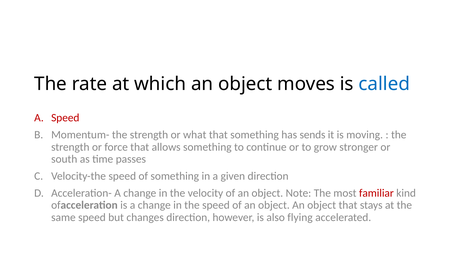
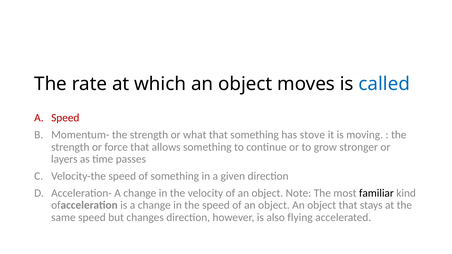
sends: sends -> stove
south: south -> layers
familiar colour: red -> black
